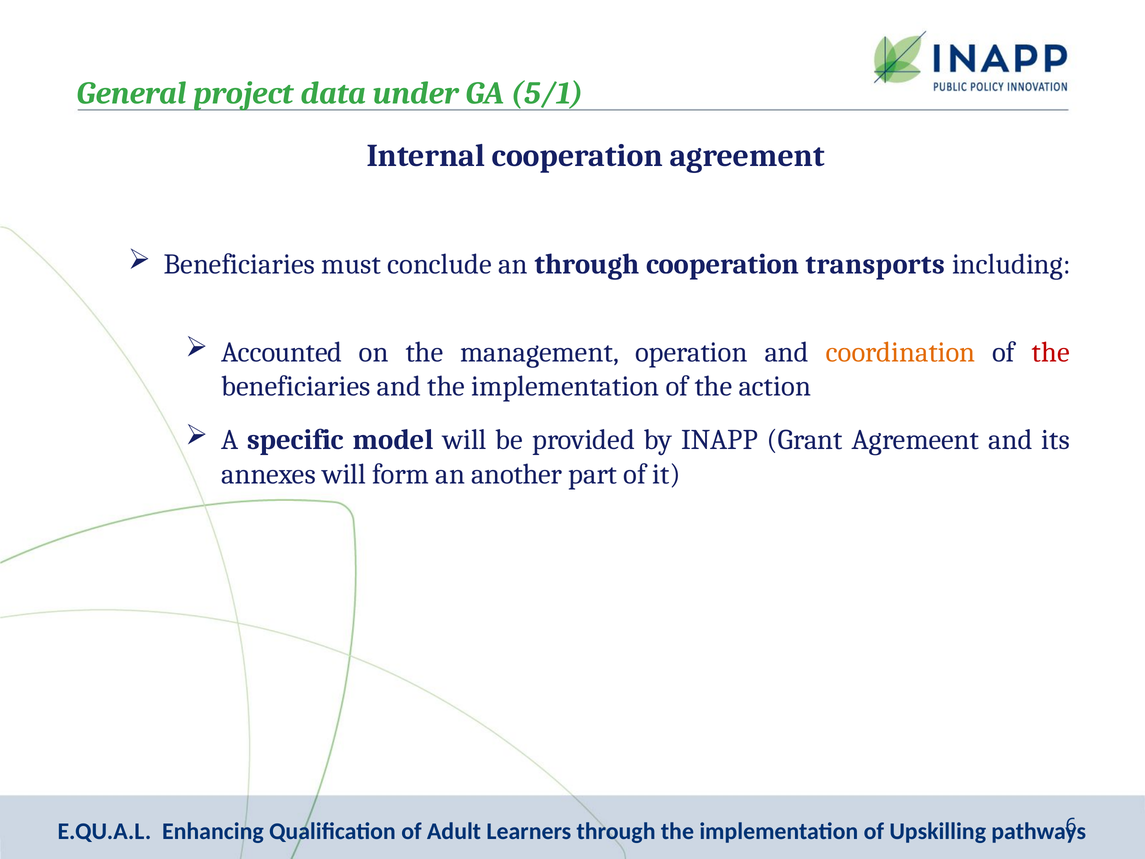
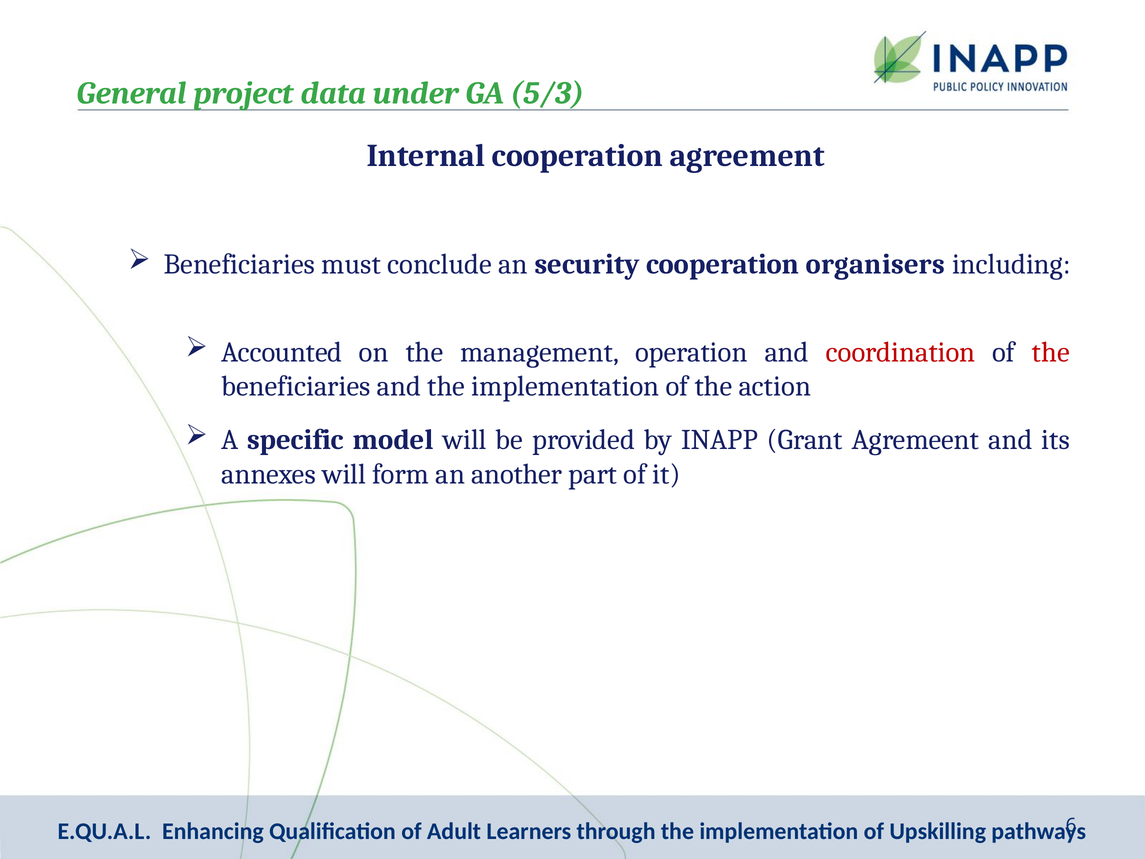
5/1: 5/1 -> 5/3
an through: through -> security
transports: transports -> organisers
coordination colour: orange -> red
